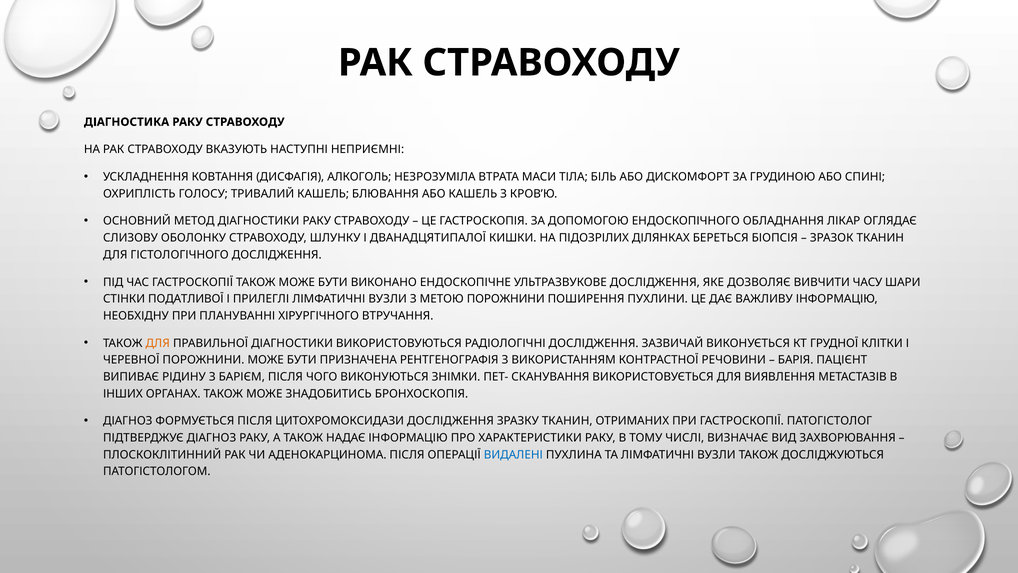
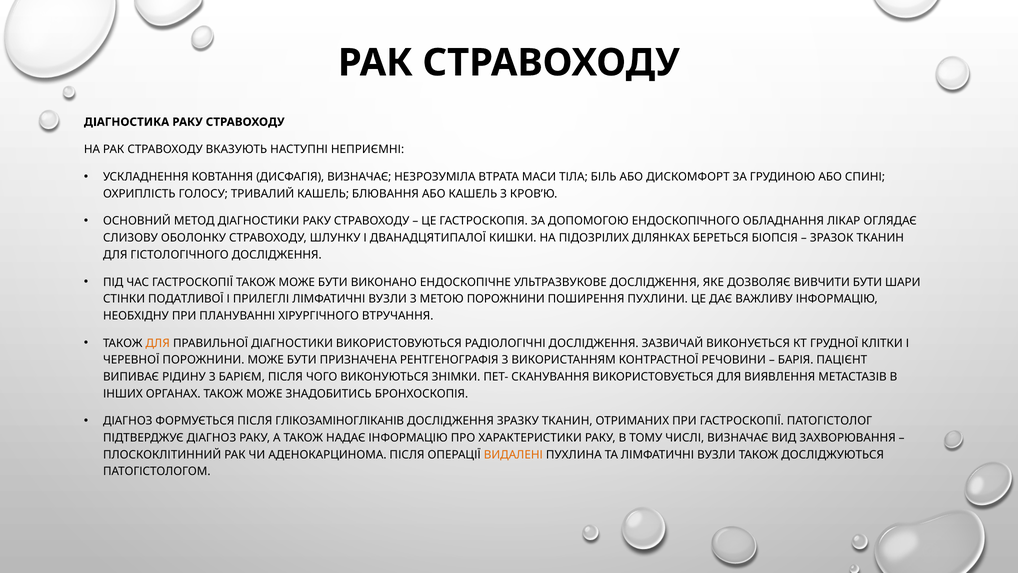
ДИСФАГІЯ АЛКОГОЛЬ: АЛКОГОЛЬ -> ВИЗНАЧАЄ
ВИВЧИТИ ЧАСУ: ЧАСУ -> БУТИ
ЦИТОХРОМОКСИДАЗИ: ЦИТОХРОМОКСИДАЗИ -> ГЛІКОЗАМІНОГЛІКАНІВ
ВИДАЛЕНІ colour: blue -> orange
